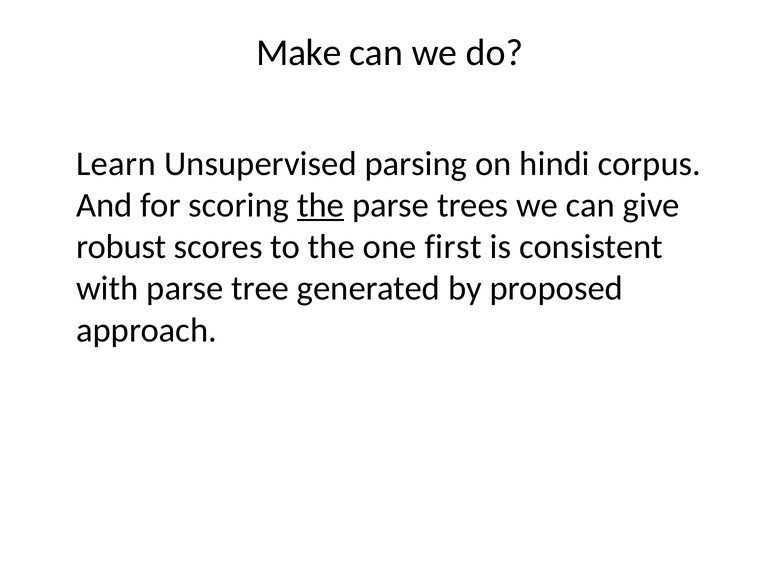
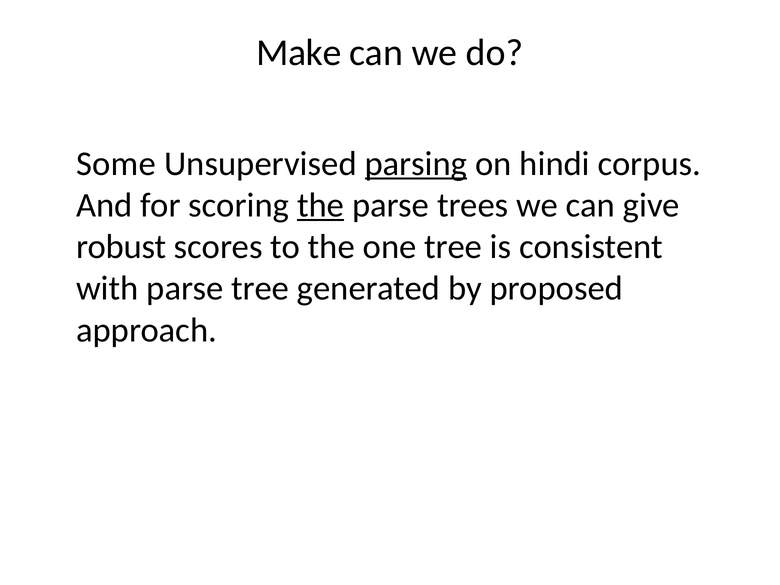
Learn: Learn -> Some
parsing underline: none -> present
one first: first -> tree
